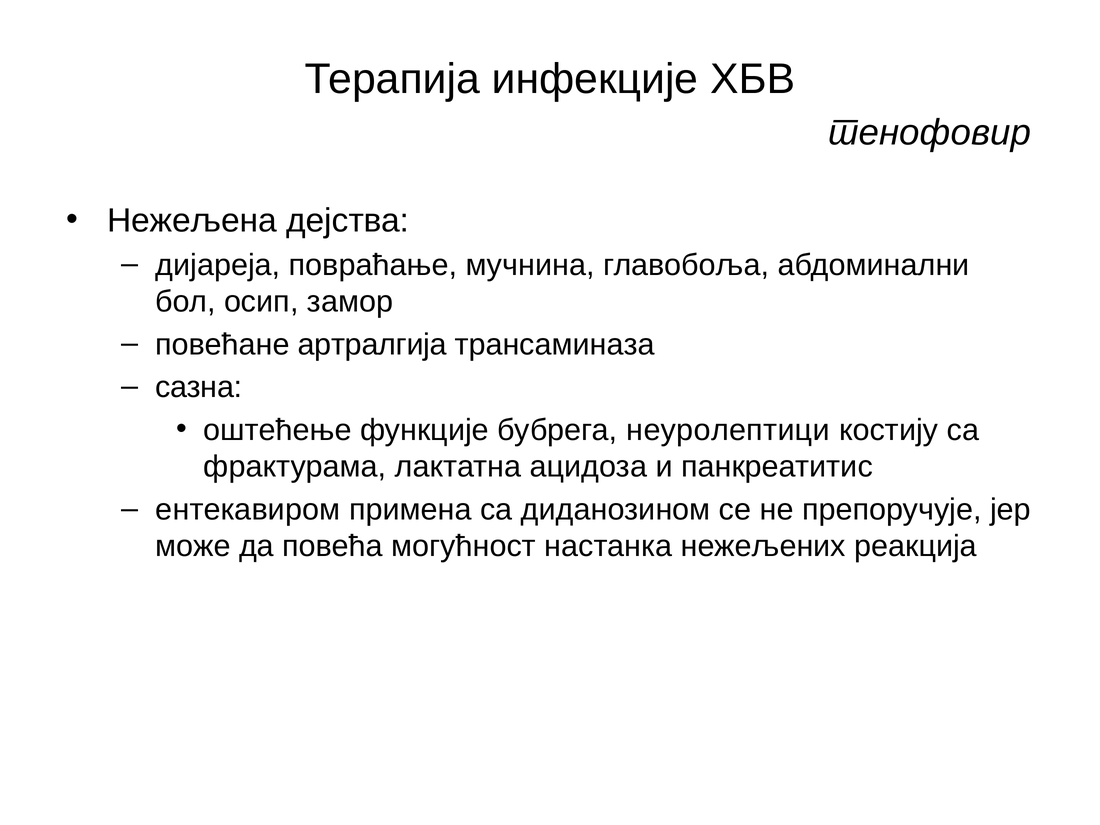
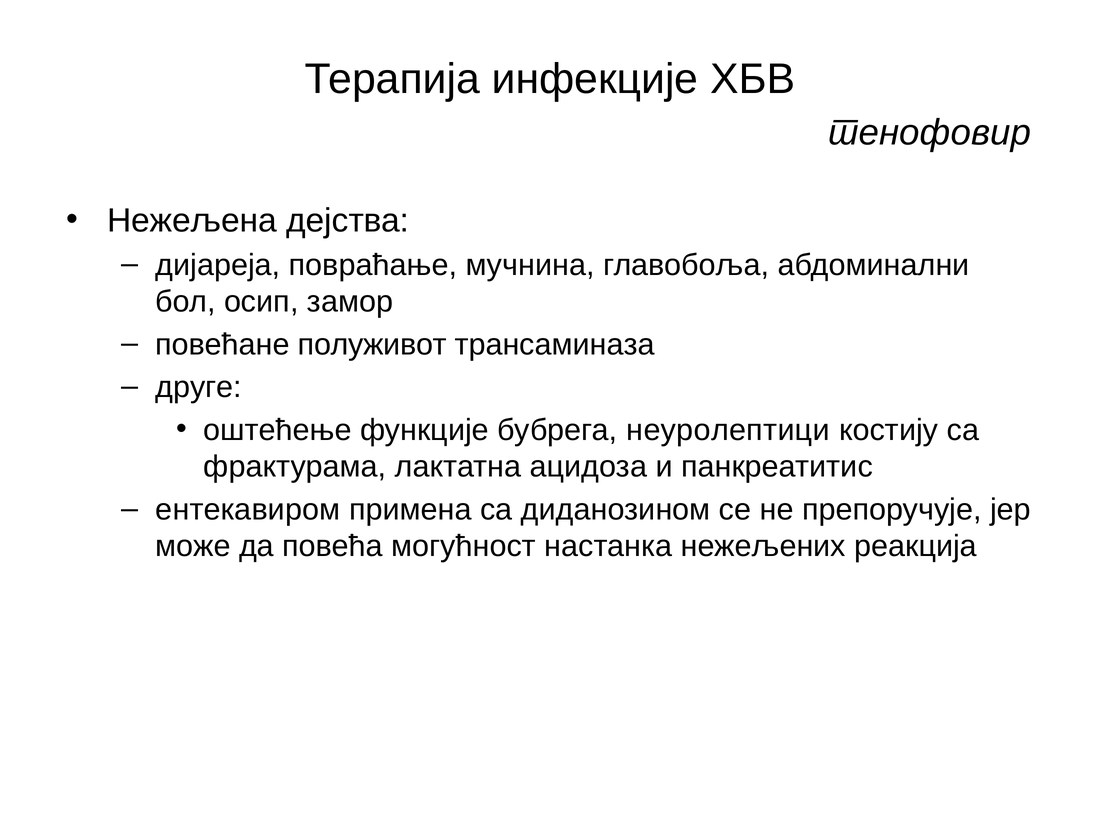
артралгија: артралгија -> полуживот
сазна: сазна -> друге
